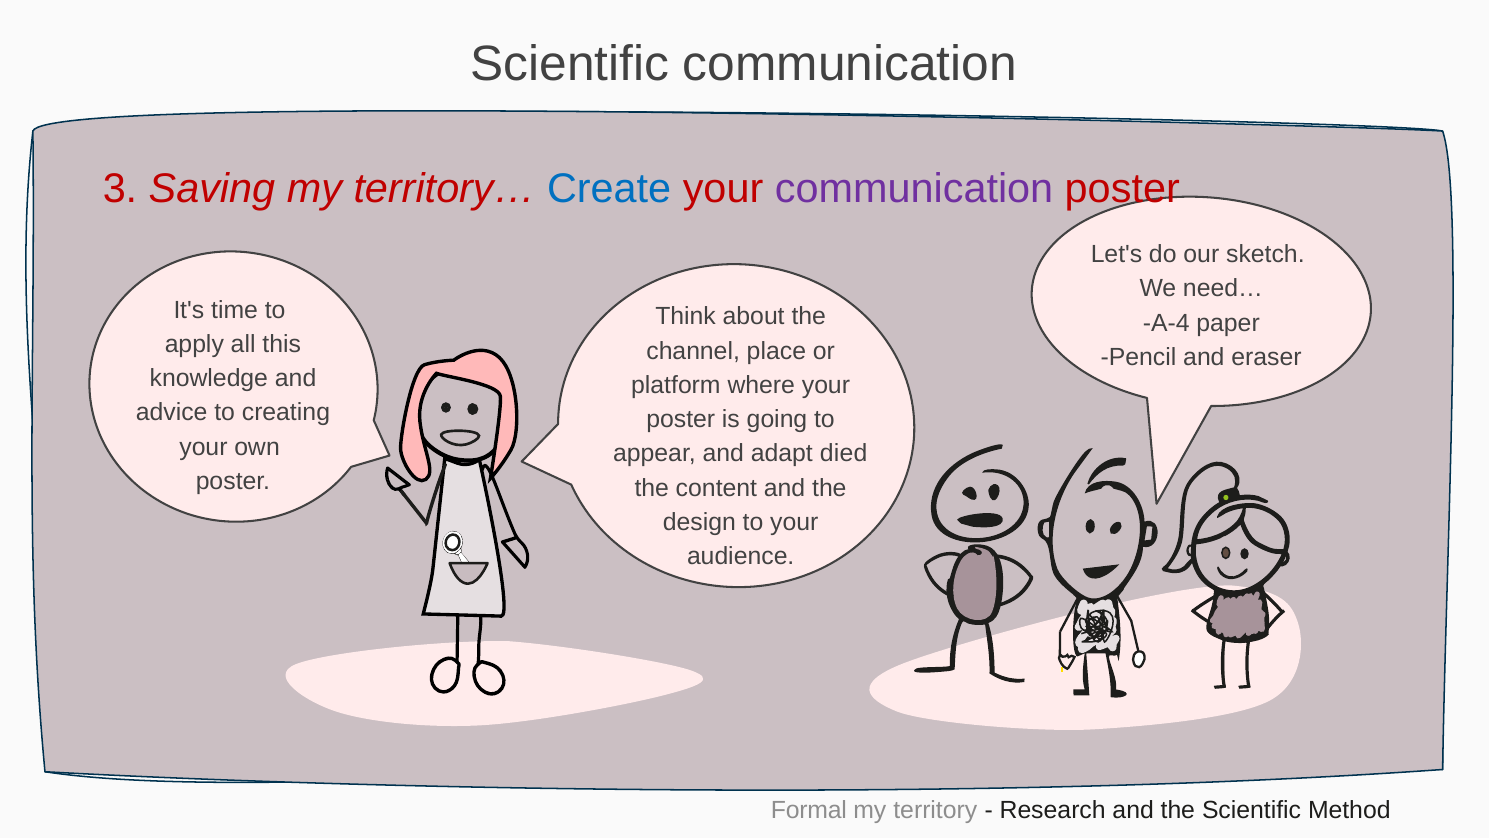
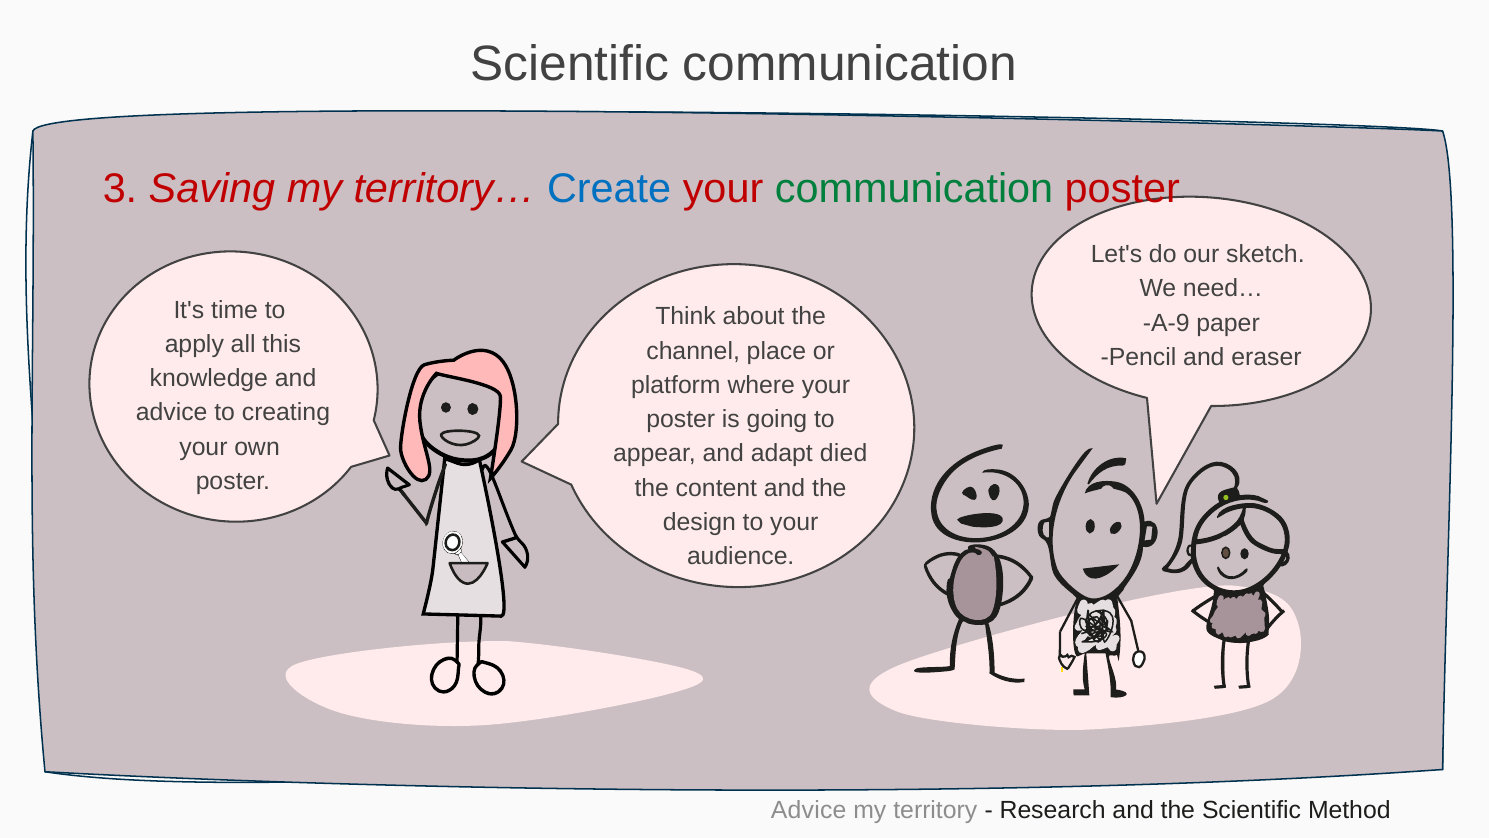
communication at (914, 189) colour: purple -> green
A-4: A-4 -> A-9
Formal at (809, 809): Formal -> Advice
